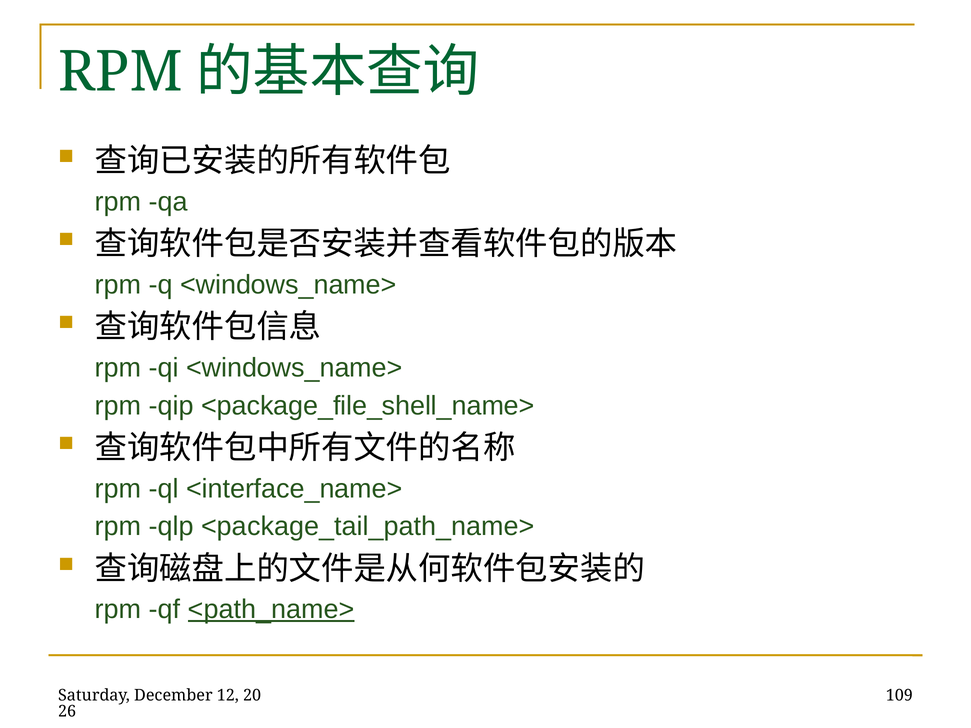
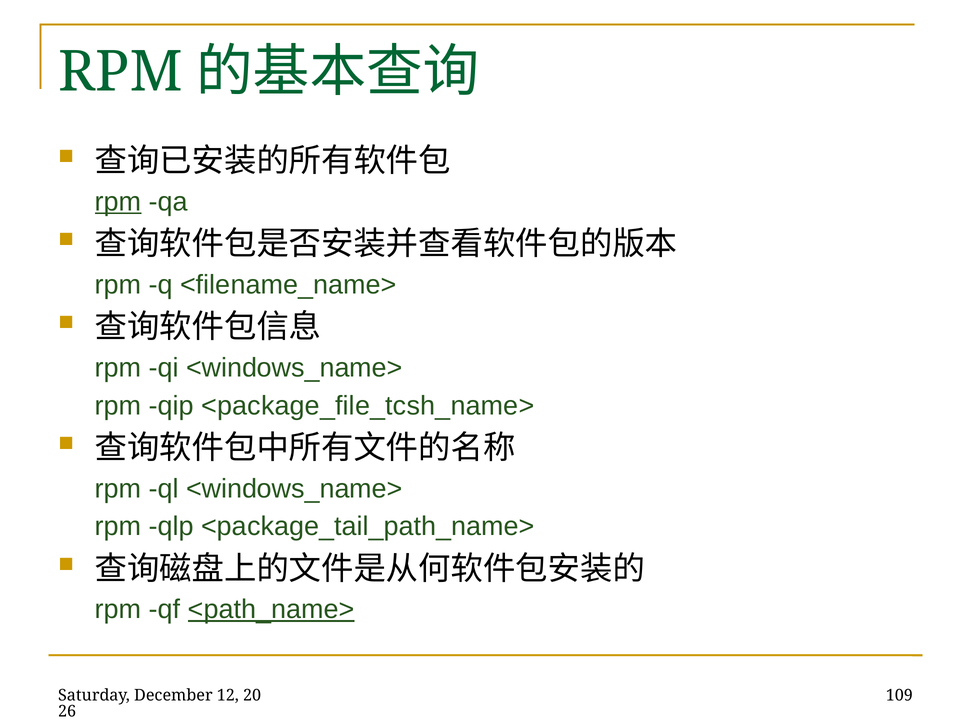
rpm at (118, 202) underline: none -> present
q <windows_name>: <windows_name> -> <filename_name>
<package_file_shell_name>: <package_file_shell_name> -> <package_file_tcsh_name>
ql <interface_name>: <interface_name> -> <windows_name>
